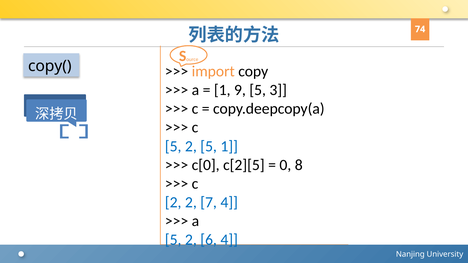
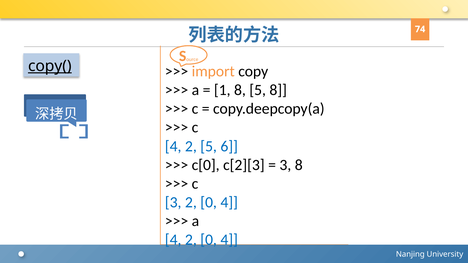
copy( underline: none -> present
1 9: 9 -> 8
5 3: 3 -> 8
5 at (173, 146): 5 -> 4
5 1: 1 -> 6
c[2][5: c[2][5 -> c[2][3
0 at (285, 165): 0 -> 3
2 at (173, 203): 2 -> 3
7 at (209, 203): 7 -> 0
5 at (173, 240): 5 -> 4
6 at (209, 240): 6 -> 0
